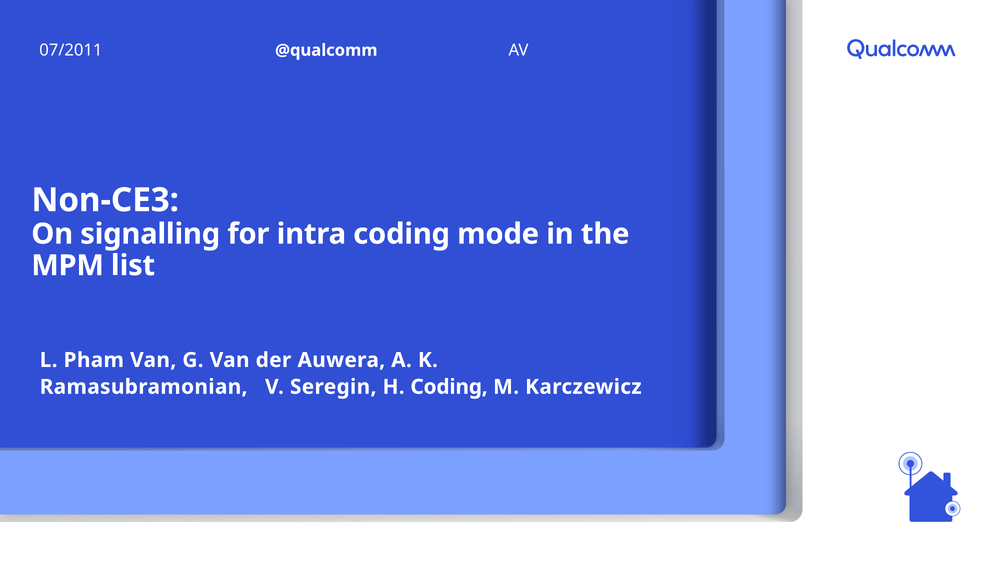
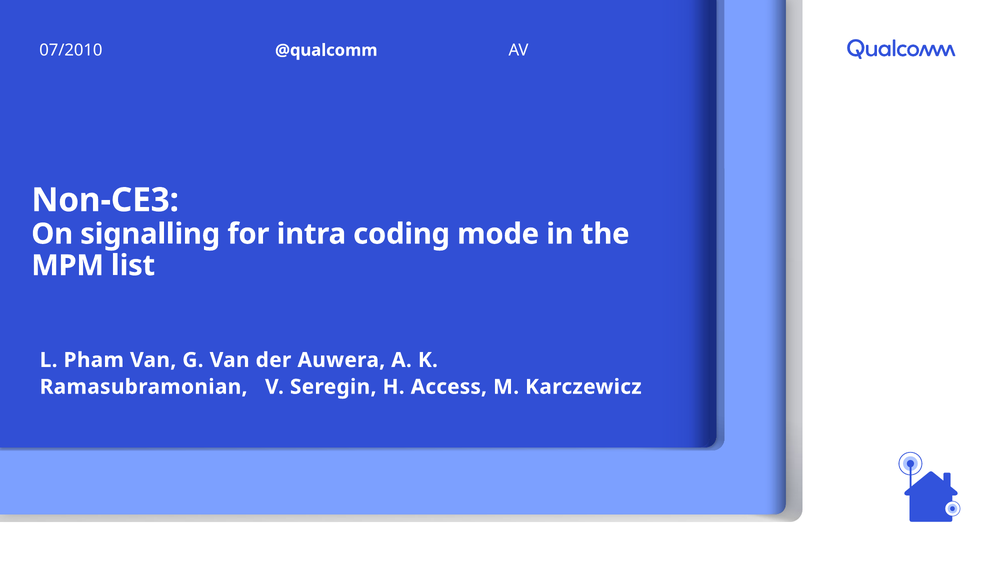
07/2011: 07/2011 -> 07/2010
H Coding: Coding -> Access
